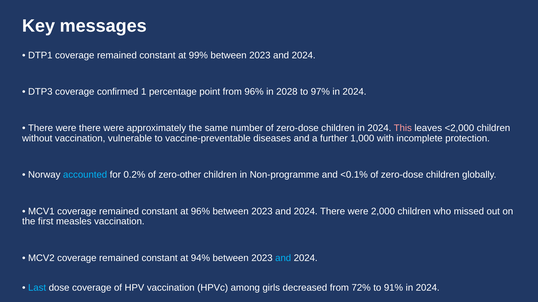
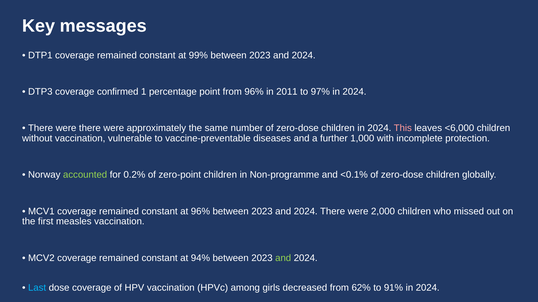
2028: 2028 -> 2011
<2,000: <2,000 -> <6,000
accounted colour: light blue -> light green
zero-other: zero-other -> zero-point
and at (283, 258) colour: light blue -> light green
72%: 72% -> 62%
